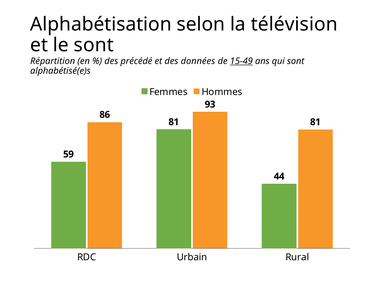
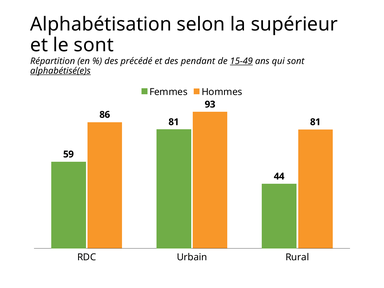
télévision: télévision -> supérieur
données: données -> pendant
alphabétisé(e)s underline: none -> present
